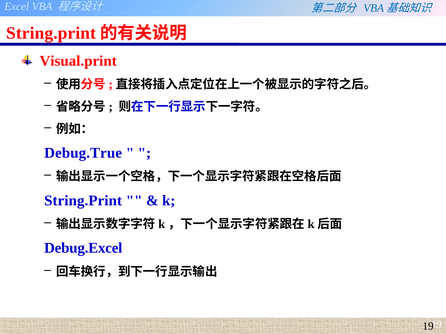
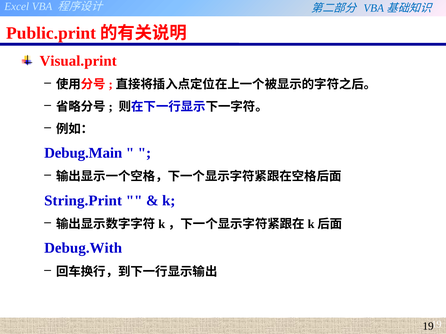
String.print at (51, 33): String.print -> Public.print
Debug.True: Debug.True -> Debug.Main
Debug.Excel: Debug.Excel -> Debug.With
